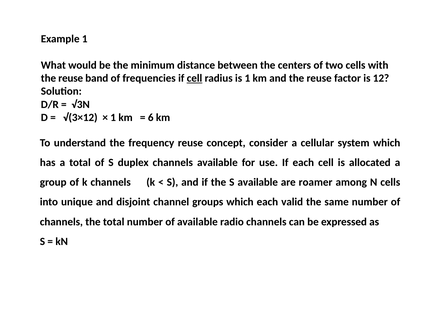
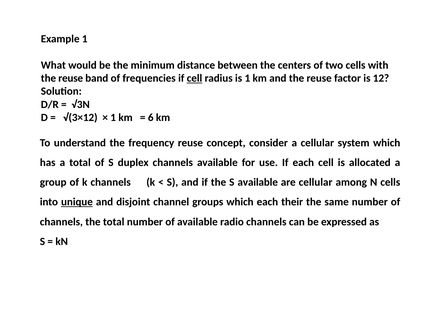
are roamer: roamer -> cellular
unique underline: none -> present
valid: valid -> their
